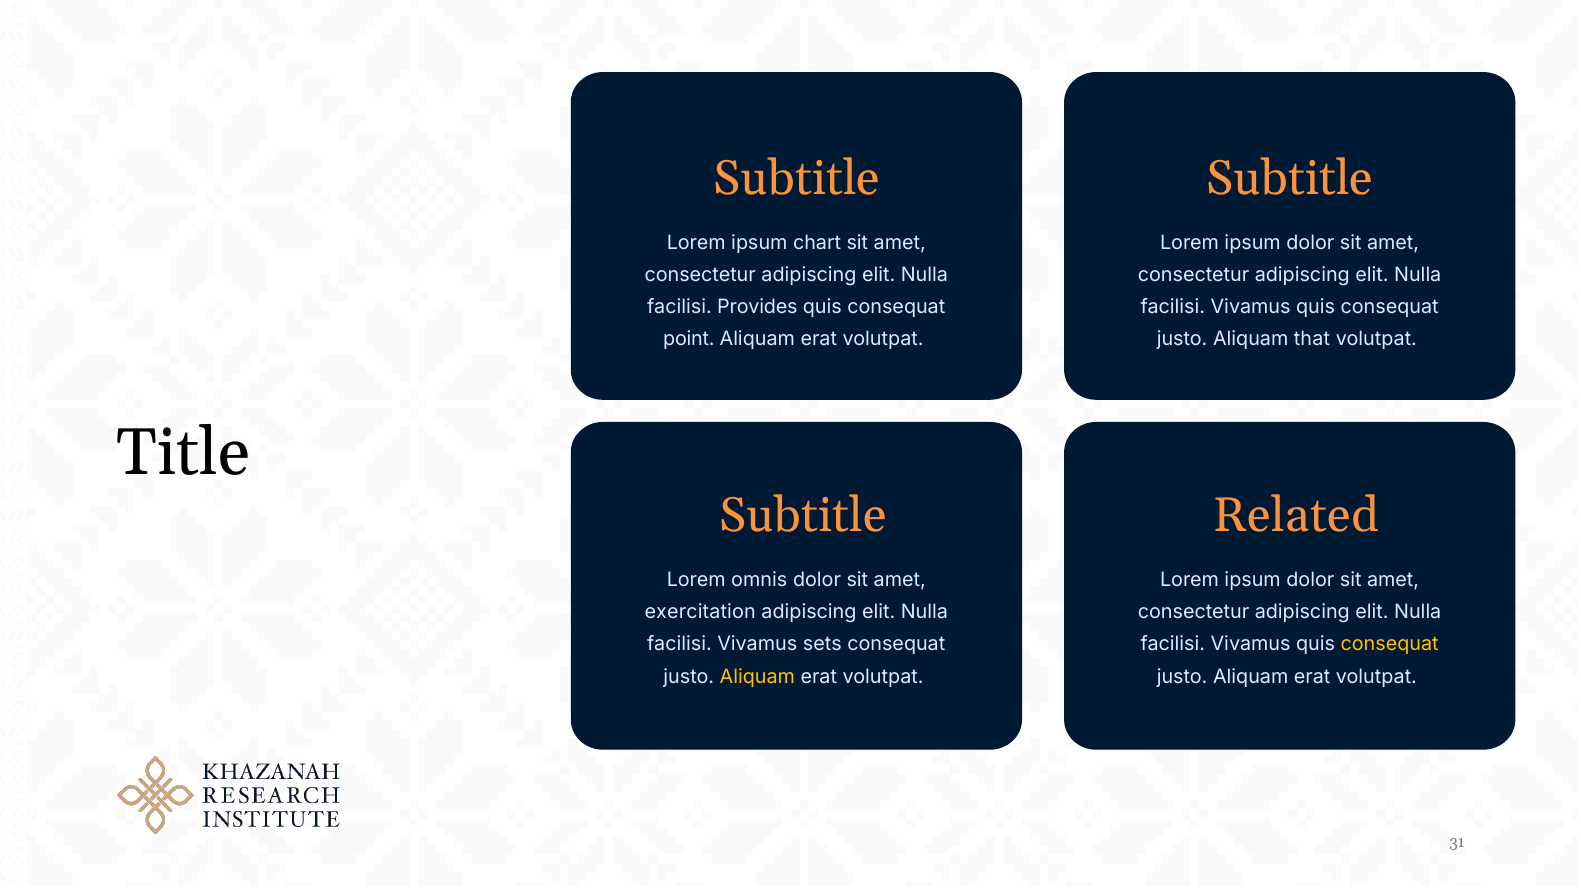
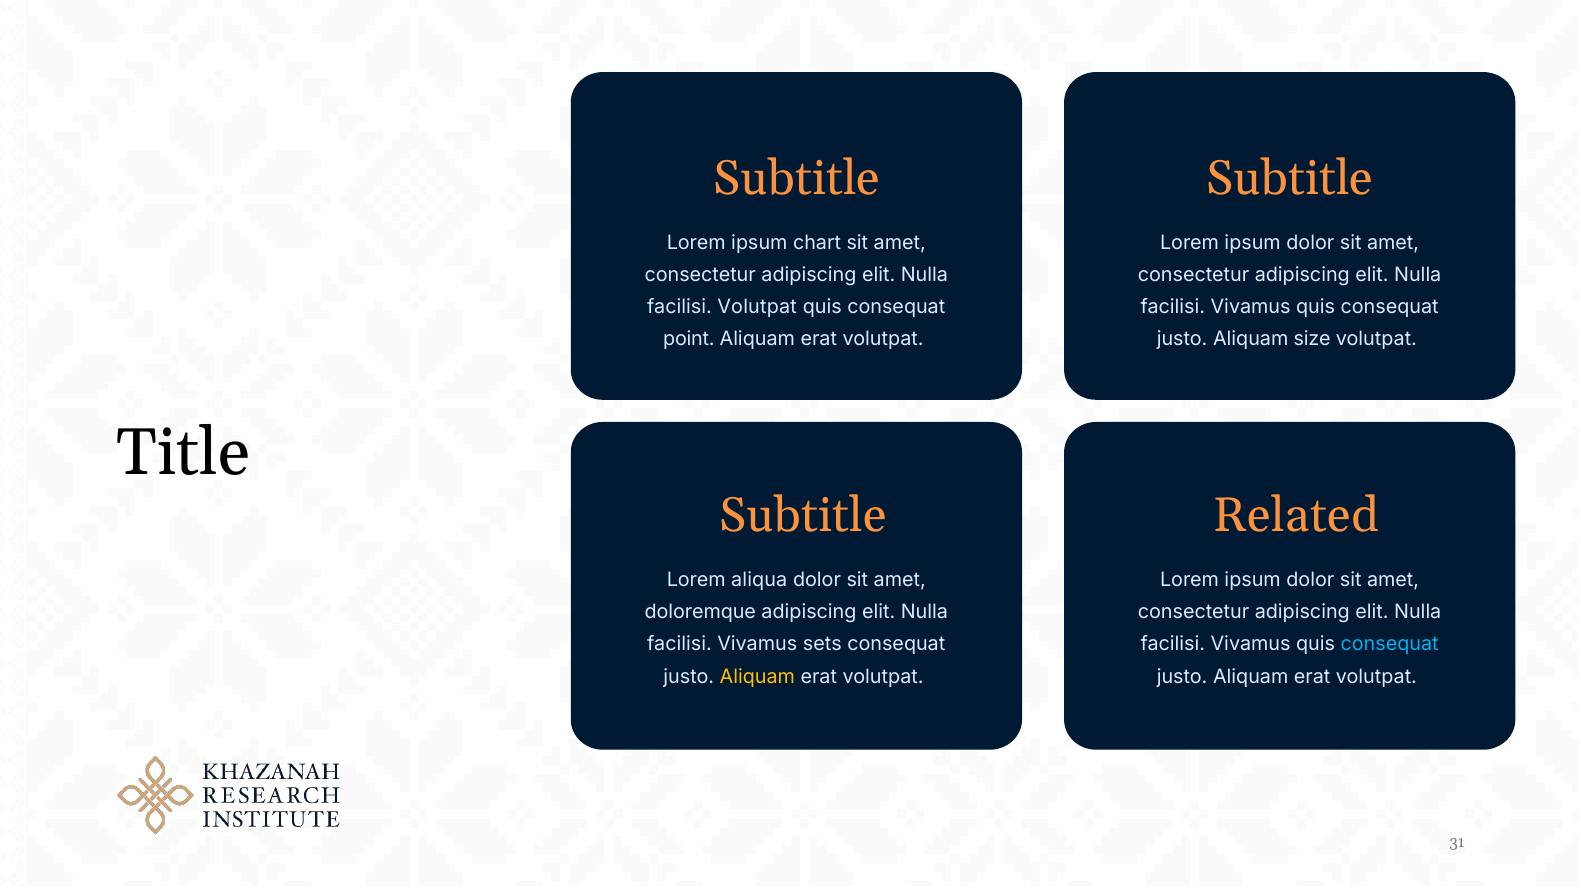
facilisi Provides: Provides -> Volutpat
that: that -> size
omnis: omnis -> aliqua
exercitation: exercitation -> doloremque
consequat at (1390, 645) colour: yellow -> light blue
